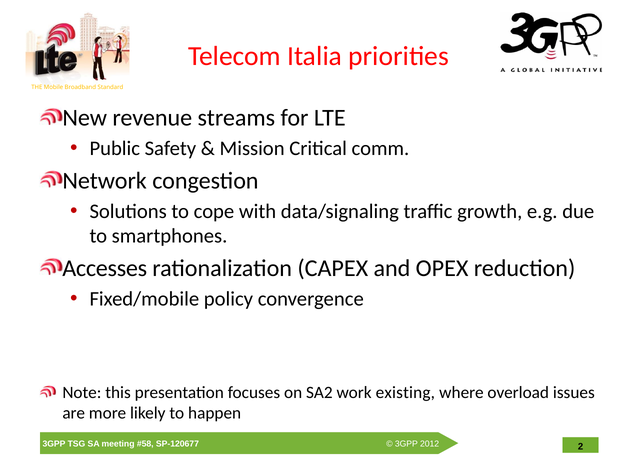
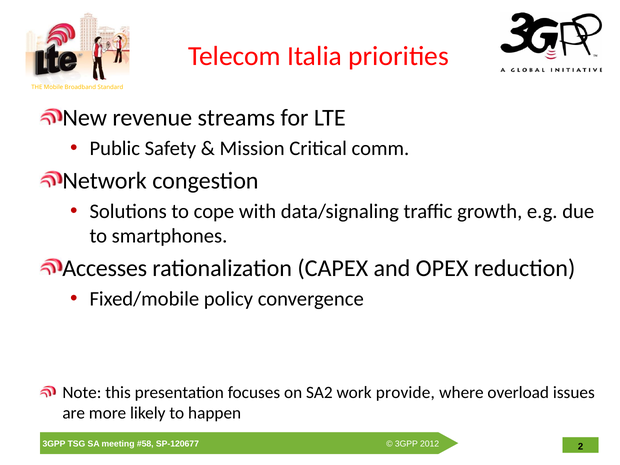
existing: existing -> provide
